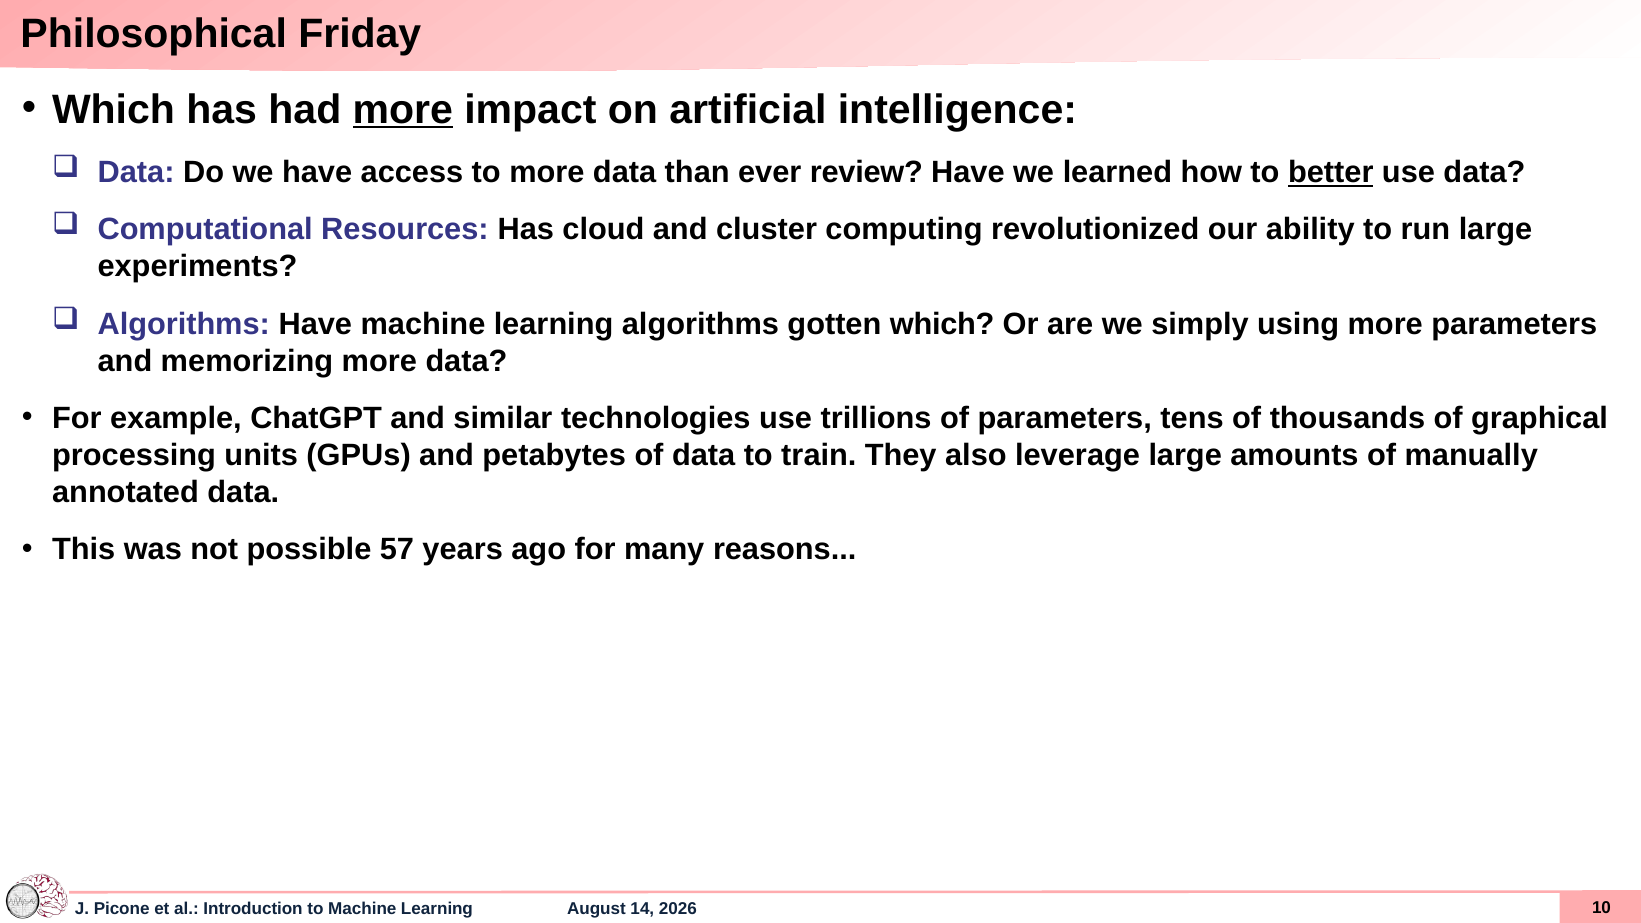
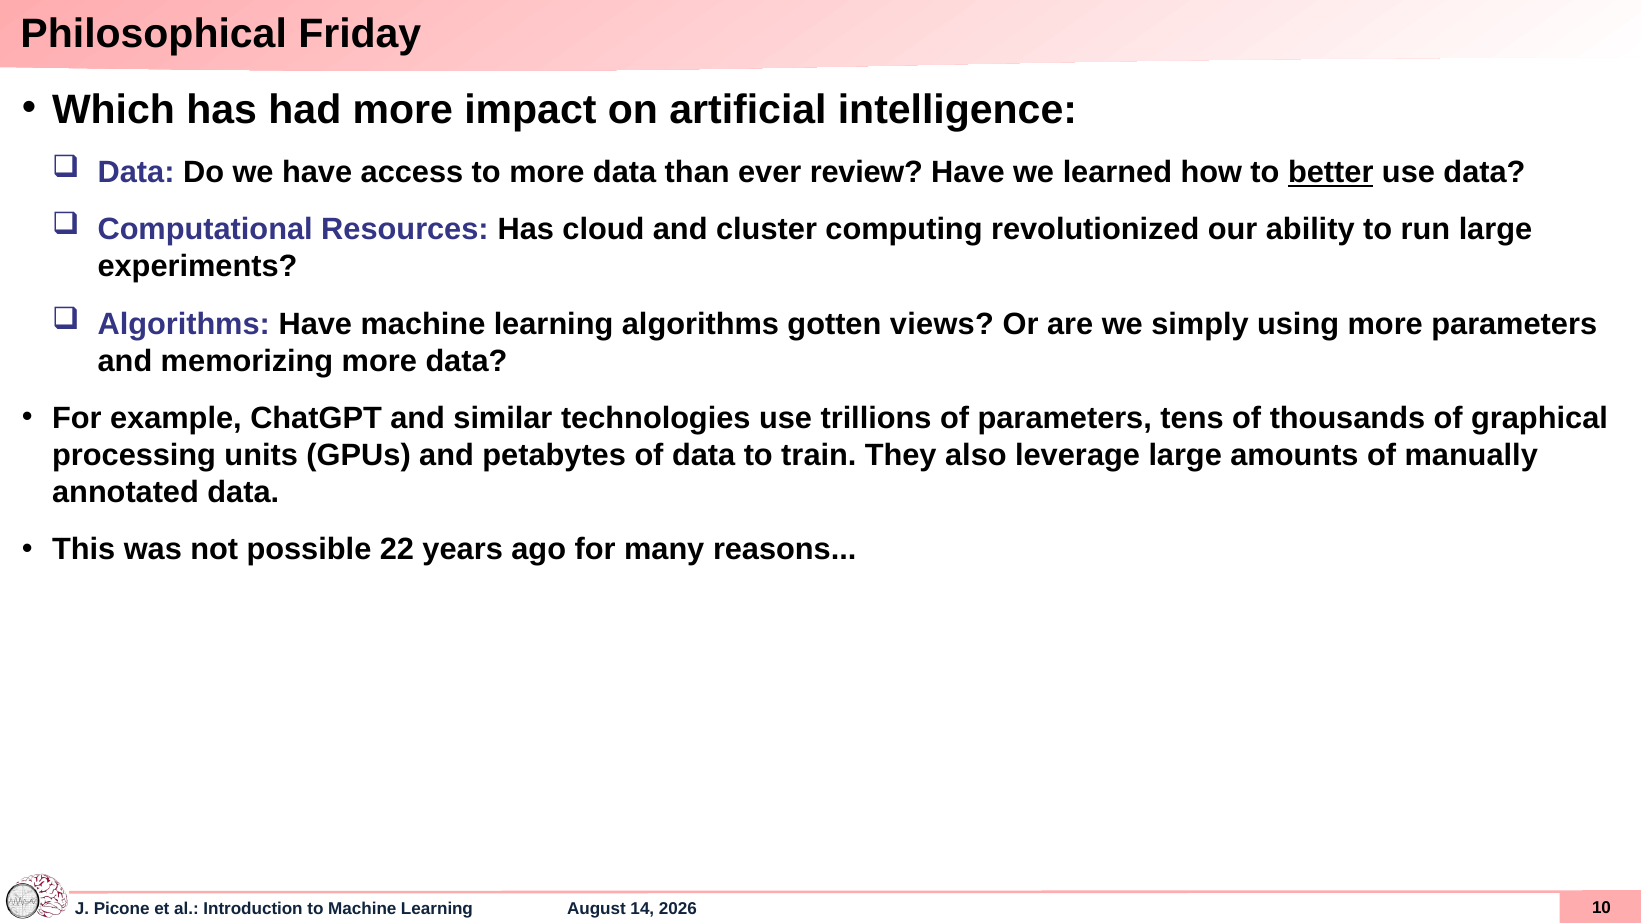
more at (403, 110) underline: present -> none
gotten which: which -> views
57: 57 -> 22
